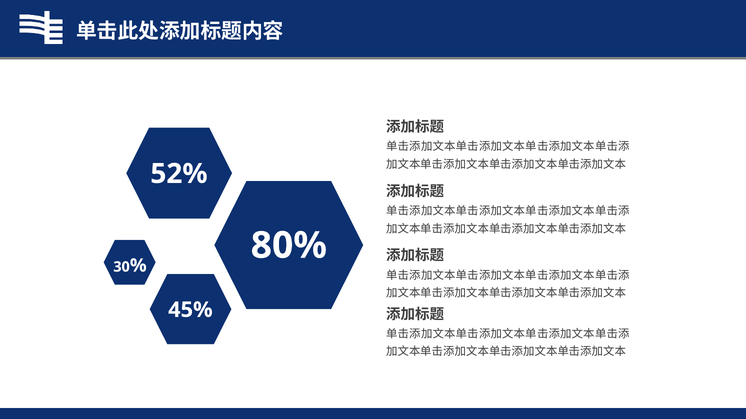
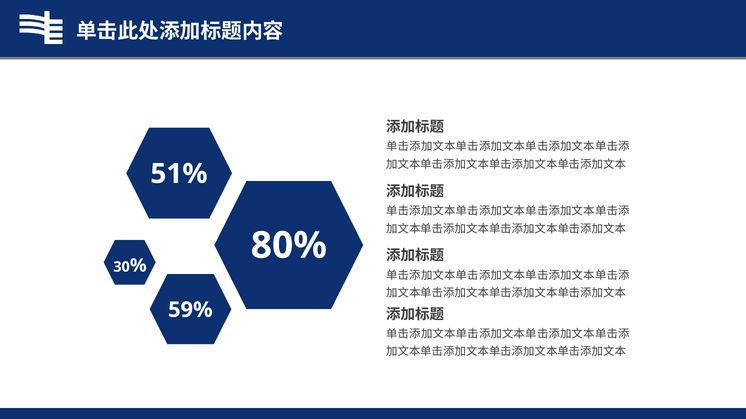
52%: 52% -> 51%
45%: 45% -> 59%
